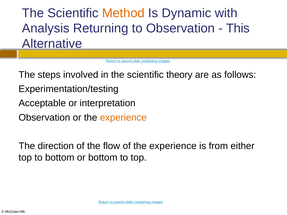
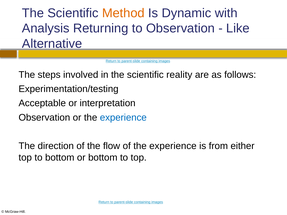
This: This -> Like
theory: theory -> reality
experience at (123, 118) colour: orange -> blue
